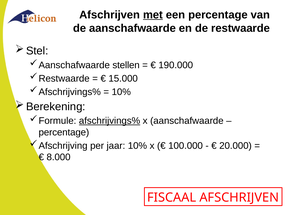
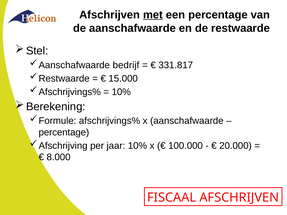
stellen: stellen -> bedrijf
190.000: 190.000 -> 331.817
afschrijvings% underline: present -> none
